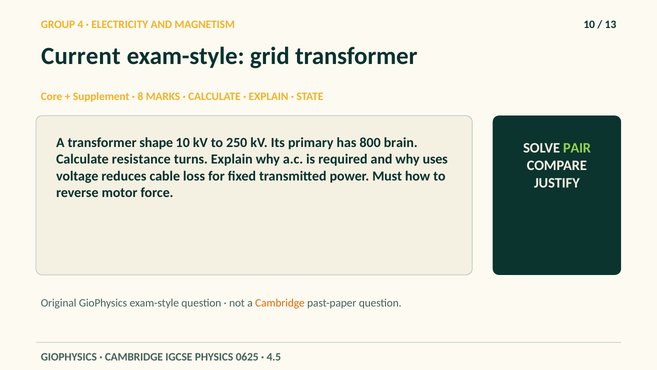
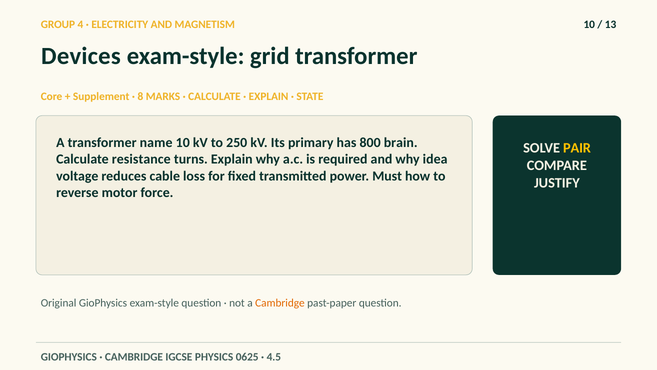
Current: Current -> Devices
shape: shape -> name
PAIR colour: light green -> yellow
uses: uses -> idea
